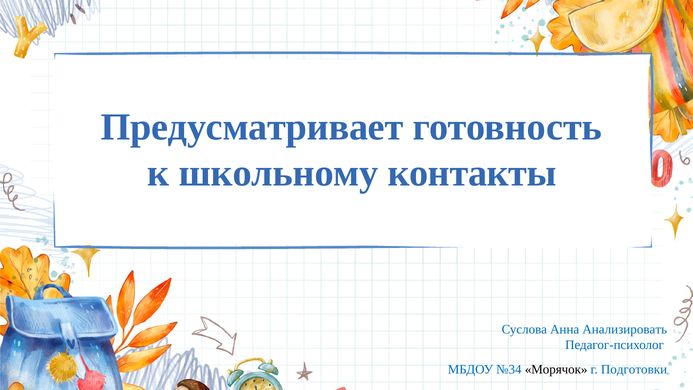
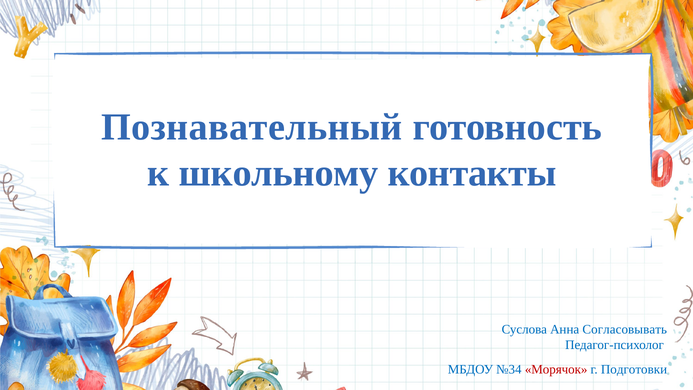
Предусматривает: Предусматривает -> Познавательный
Анализировать: Анализировать -> Согласовывать
Морячок colour: black -> red
